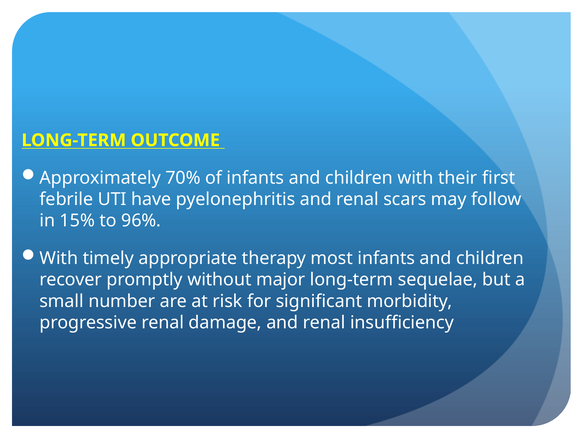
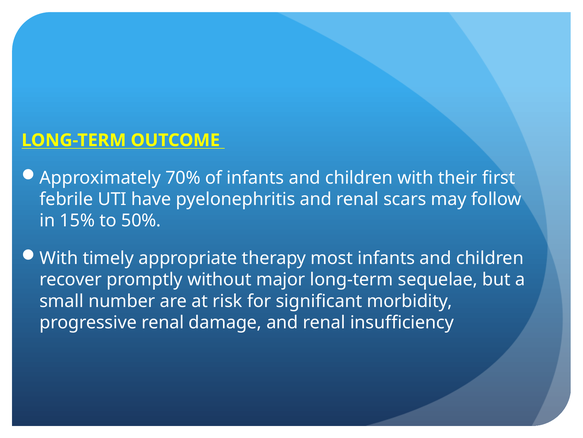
96%: 96% -> 50%
